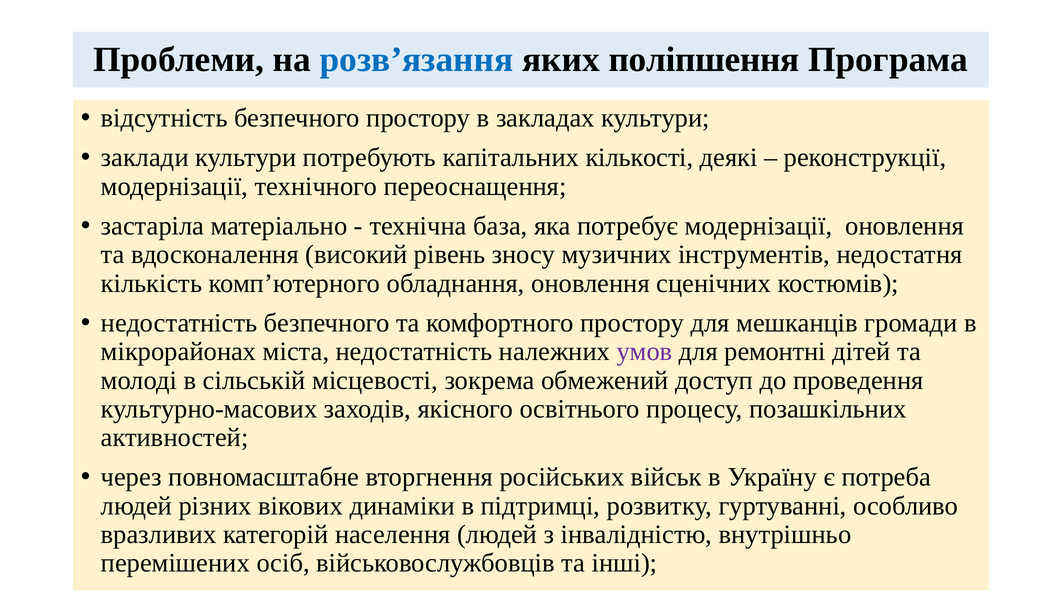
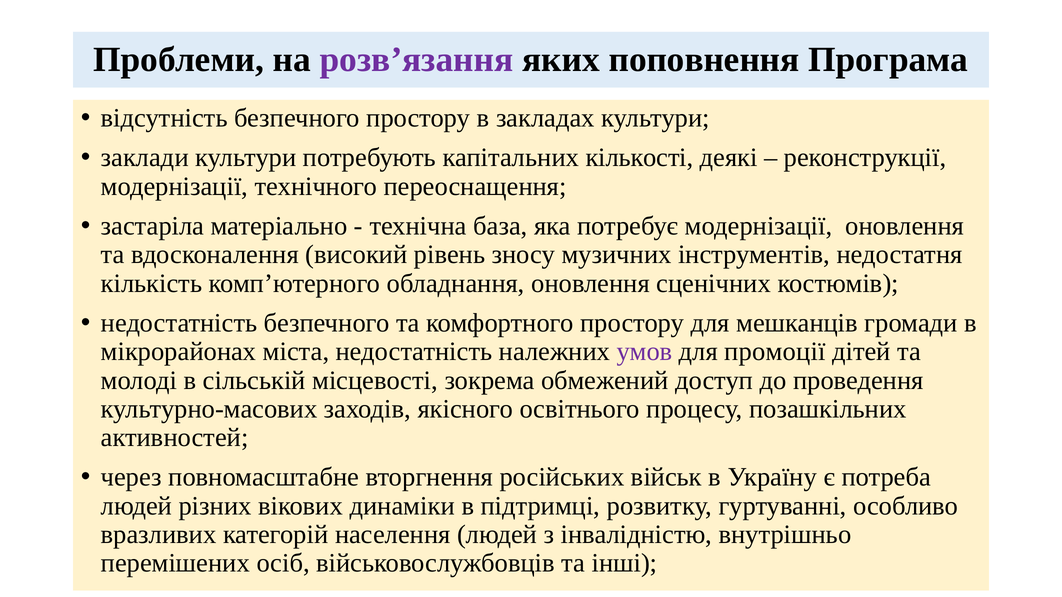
розв’язання colour: blue -> purple
поліпшення: поліпшення -> поповнення
ремонтні: ремонтні -> промоції
